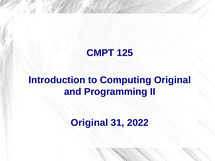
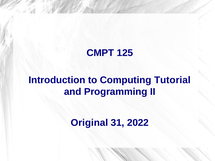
Computing Original: Original -> Tutorial
